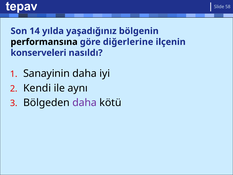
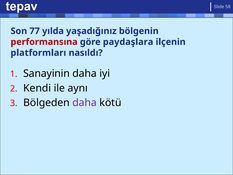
14: 14 -> 77
performansına colour: black -> red
diğerlerine: diğerlerine -> paydaşlara
konserveleri: konserveleri -> platformları
